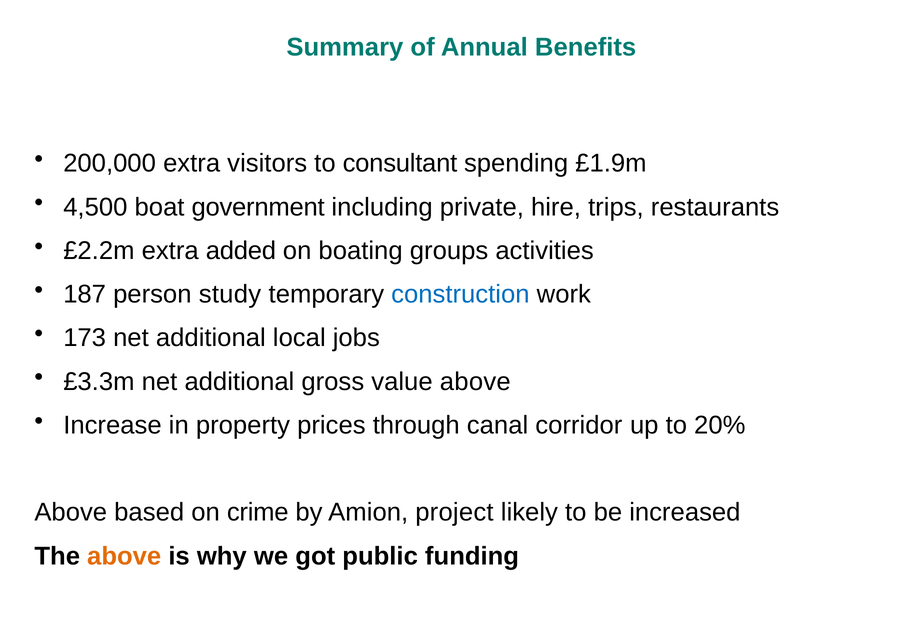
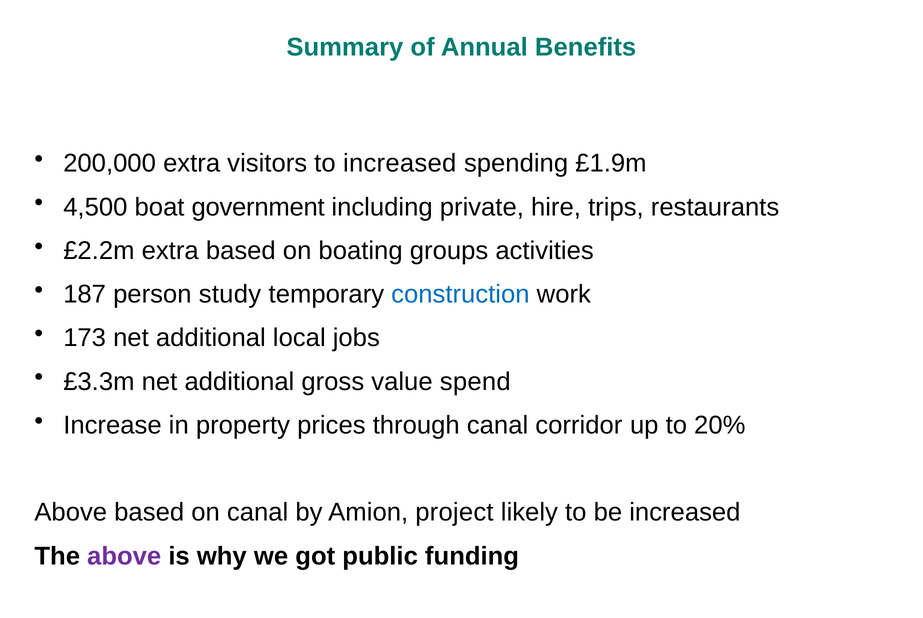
to consultant: consultant -> increased
extra added: added -> based
value above: above -> spend
on crime: crime -> canal
above at (124, 556) colour: orange -> purple
